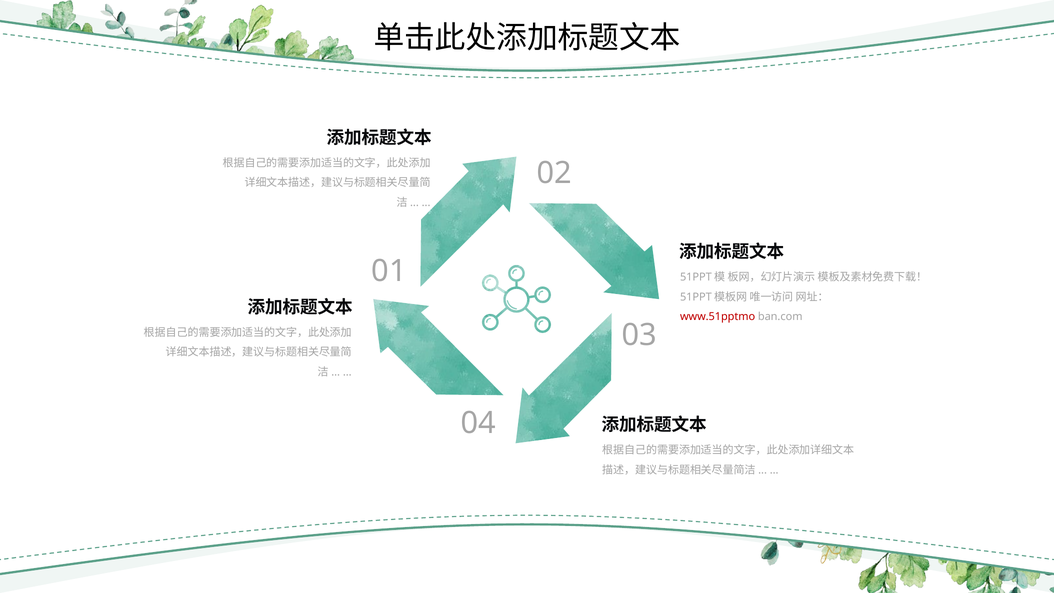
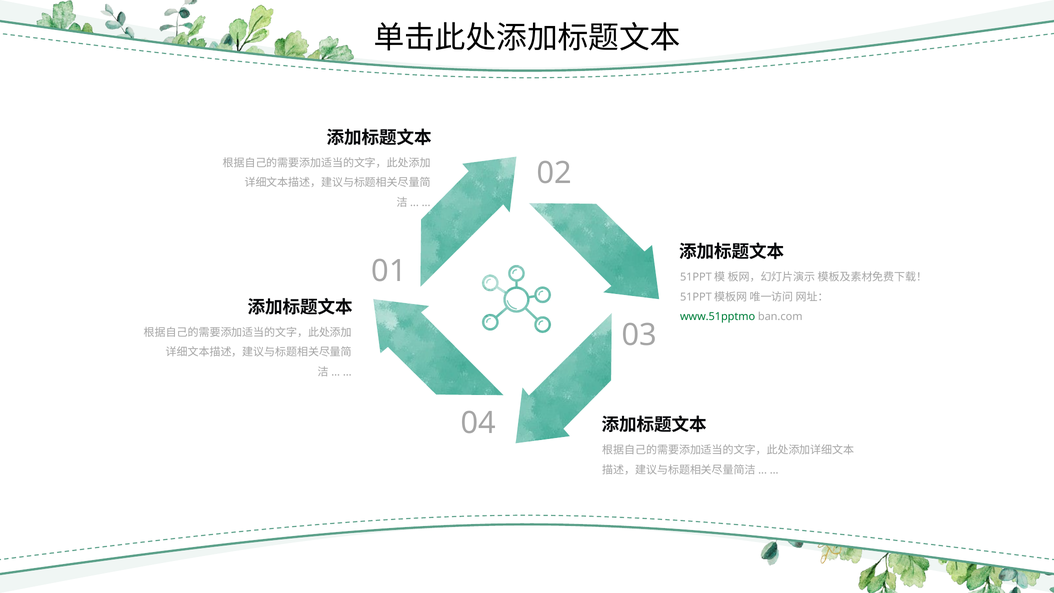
www.51pptmo colour: red -> green
